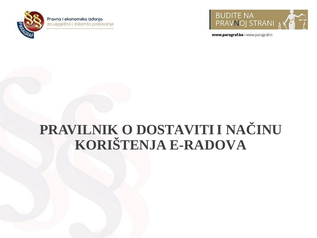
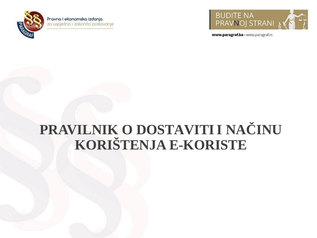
E-RADOVA: E-RADOVA -> E-KORISTE
